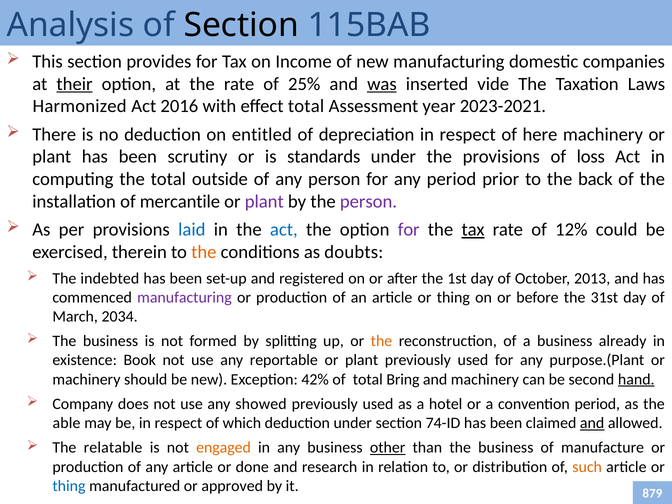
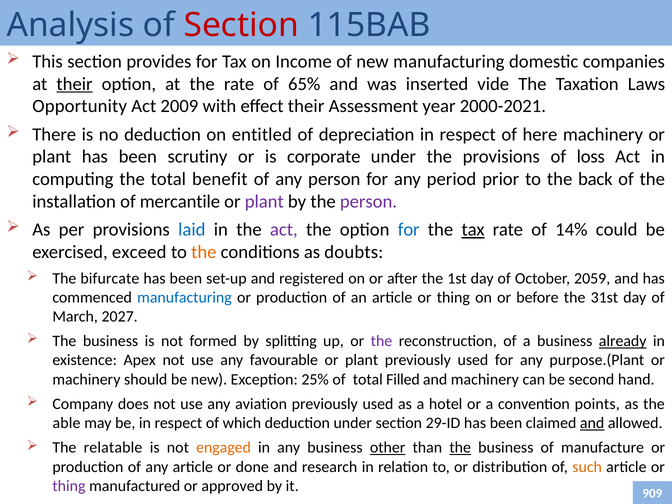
Section at (241, 25) colour: black -> red
25%: 25% -> 65%
was underline: present -> none
Harmonized: Harmonized -> Opportunity
2016: 2016 -> 2009
effect total: total -> their
2023-2021: 2023-2021 -> 2000-2021
standards: standards -> corporate
outside: outside -> benefit
act at (284, 230) colour: blue -> purple
for at (409, 230) colour: purple -> blue
12%: 12% -> 14%
therein: therein -> exceed
indebted: indebted -> bifurcate
2013: 2013 -> 2059
manufacturing at (185, 297) colour: purple -> blue
2034: 2034 -> 2027
the at (381, 341) colour: orange -> purple
already underline: none -> present
Book: Book -> Apex
reportable: reportable -> favourable
42%: 42% -> 25%
Bring: Bring -> Filled
hand underline: present -> none
showed: showed -> aviation
convention period: period -> points
74-ID: 74-ID -> 29-ID
the at (460, 448) underline: none -> present
thing at (69, 486) colour: blue -> purple
879: 879 -> 909
